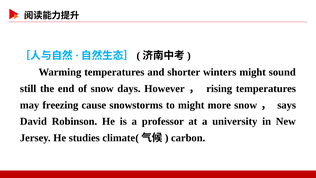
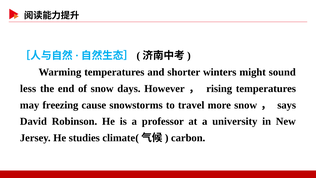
still: still -> less
to might: might -> travel
